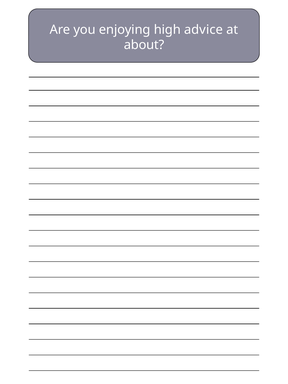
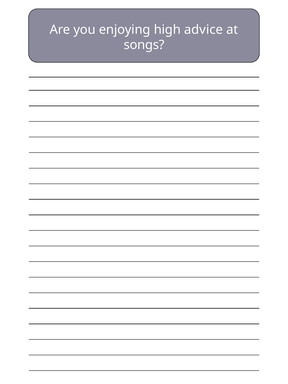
about: about -> songs
